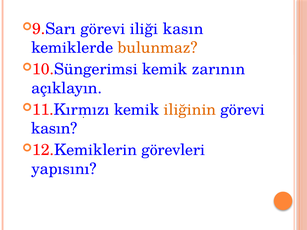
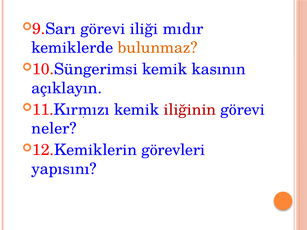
iliği kasın: kasın -> mıdır
zarının: zarının -> kasının
iliğinin colour: orange -> red
kasın at (54, 129): kasın -> neler
